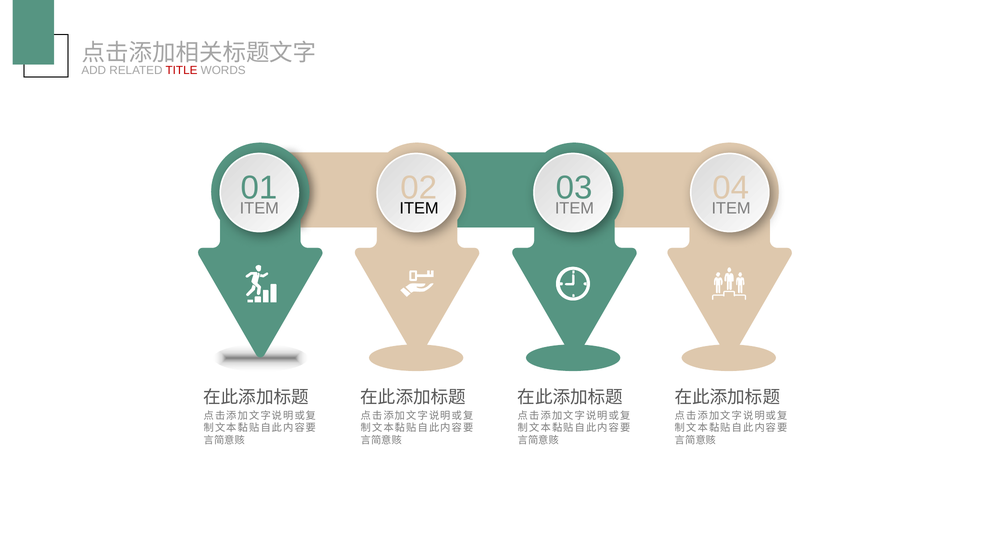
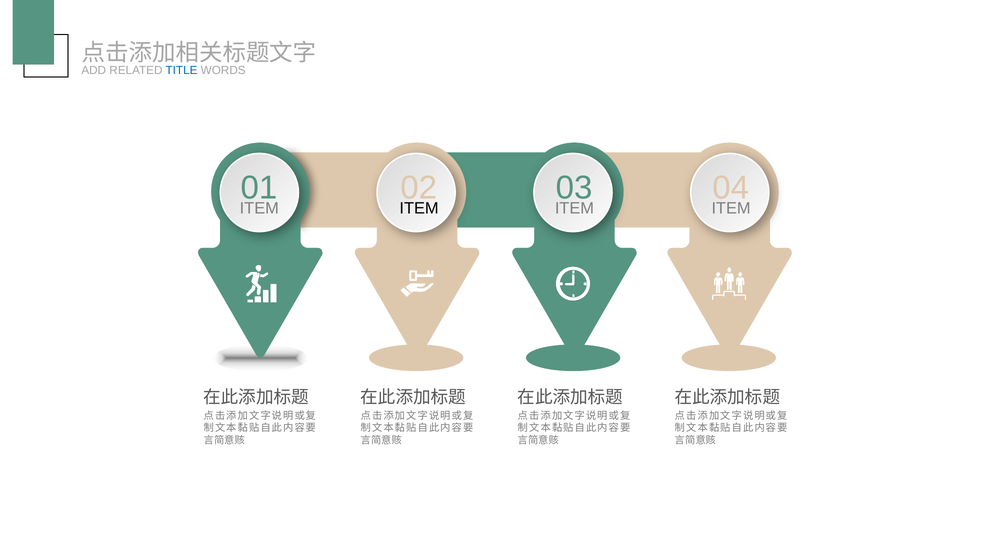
TITLE colour: red -> blue
